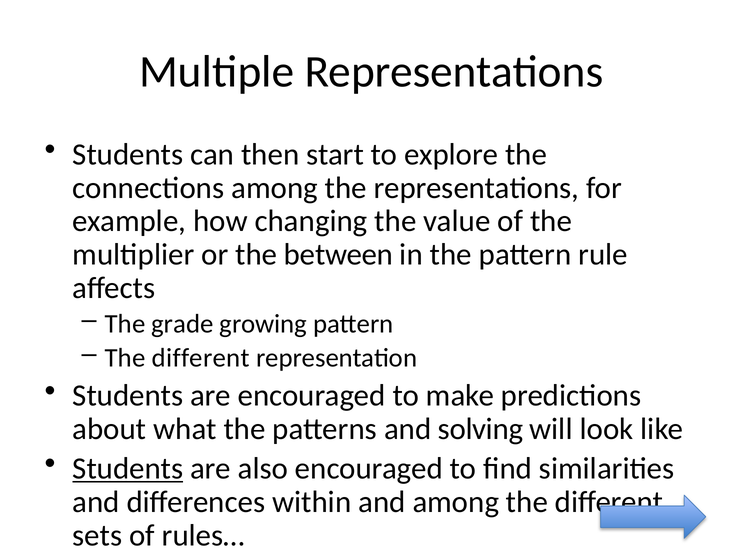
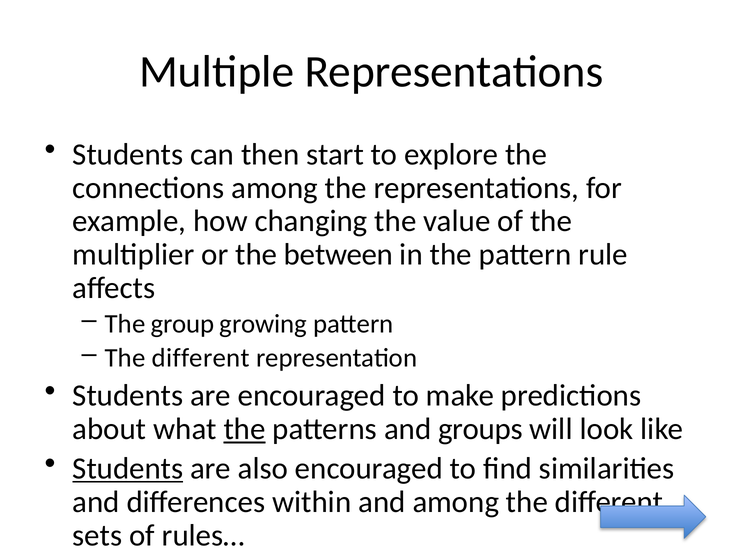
grade: grade -> group
the at (244, 429) underline: none -> present
solving: solving -> groups
